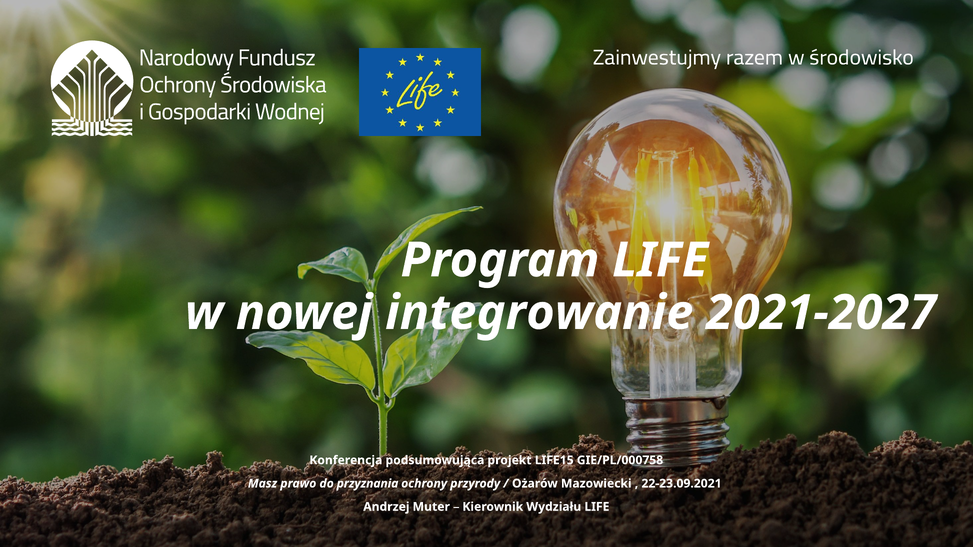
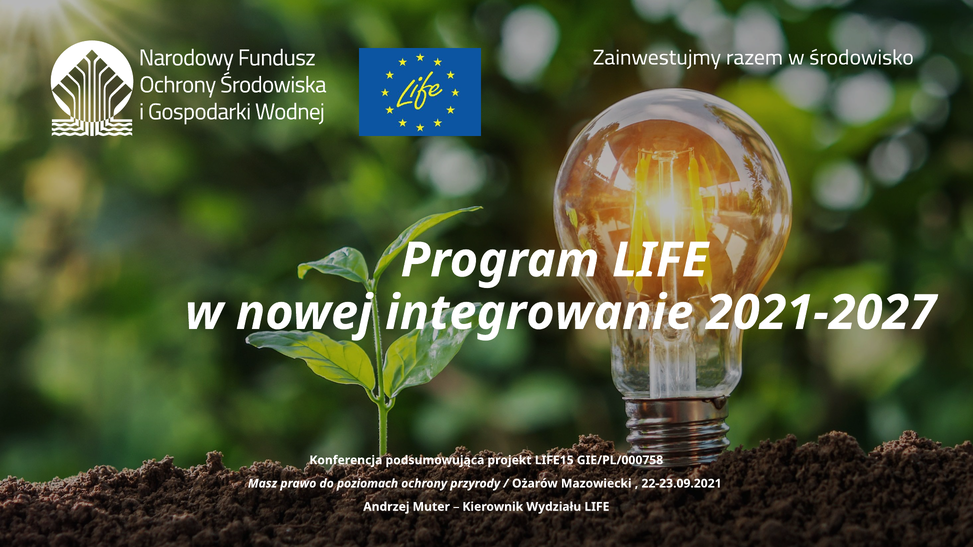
przyznania: przyznania -> poziomach
